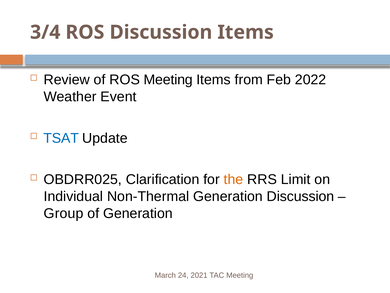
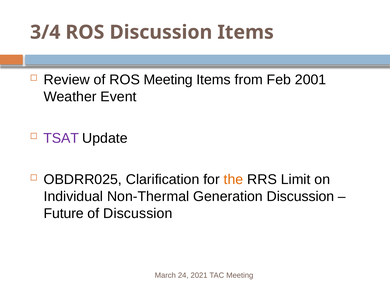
2022: 2022 -> 2001
TSAT colour: blue -> purple
Group: Group -> Future
of Generation: Generation -> Discussion
